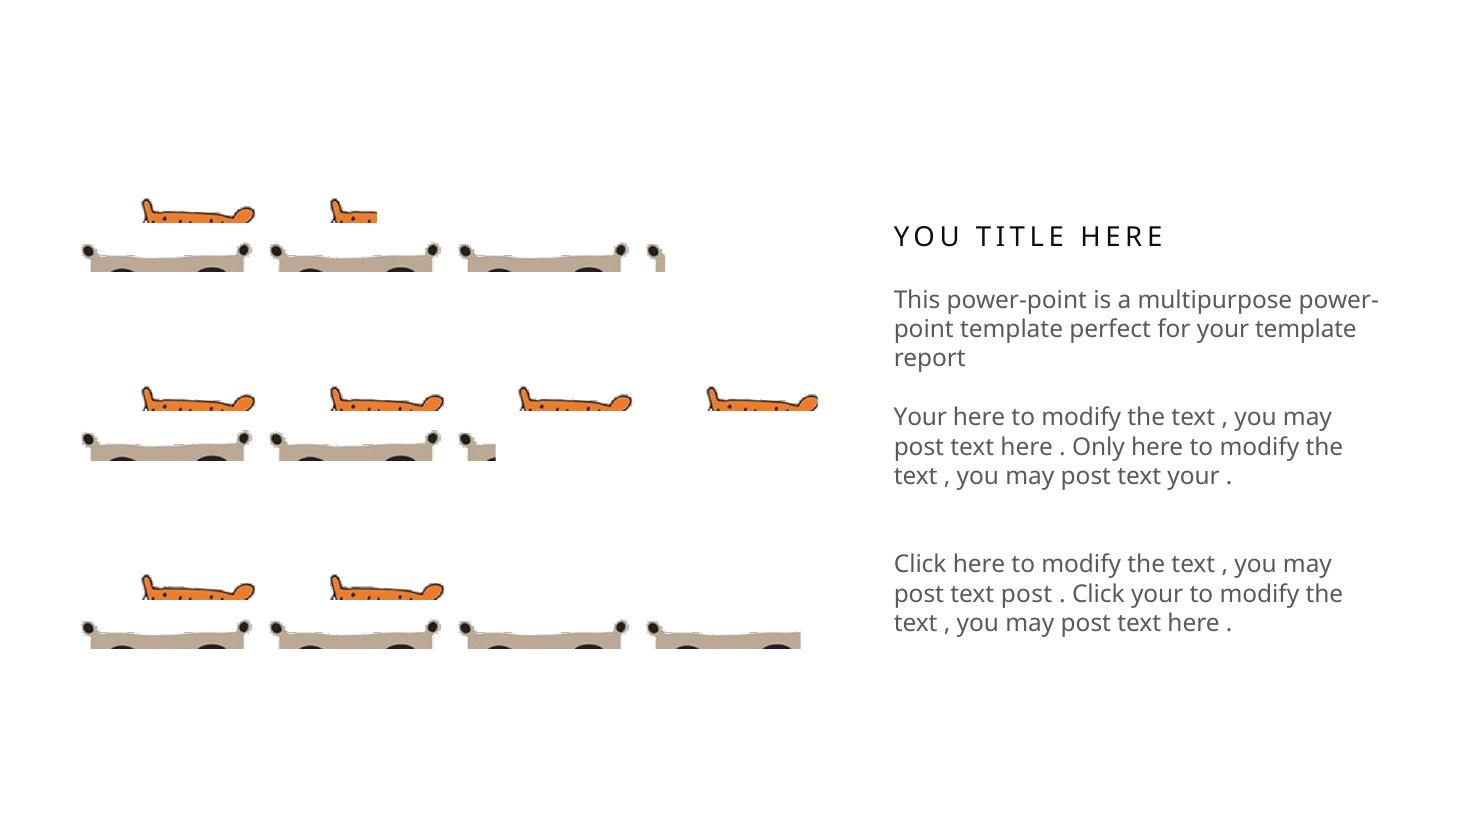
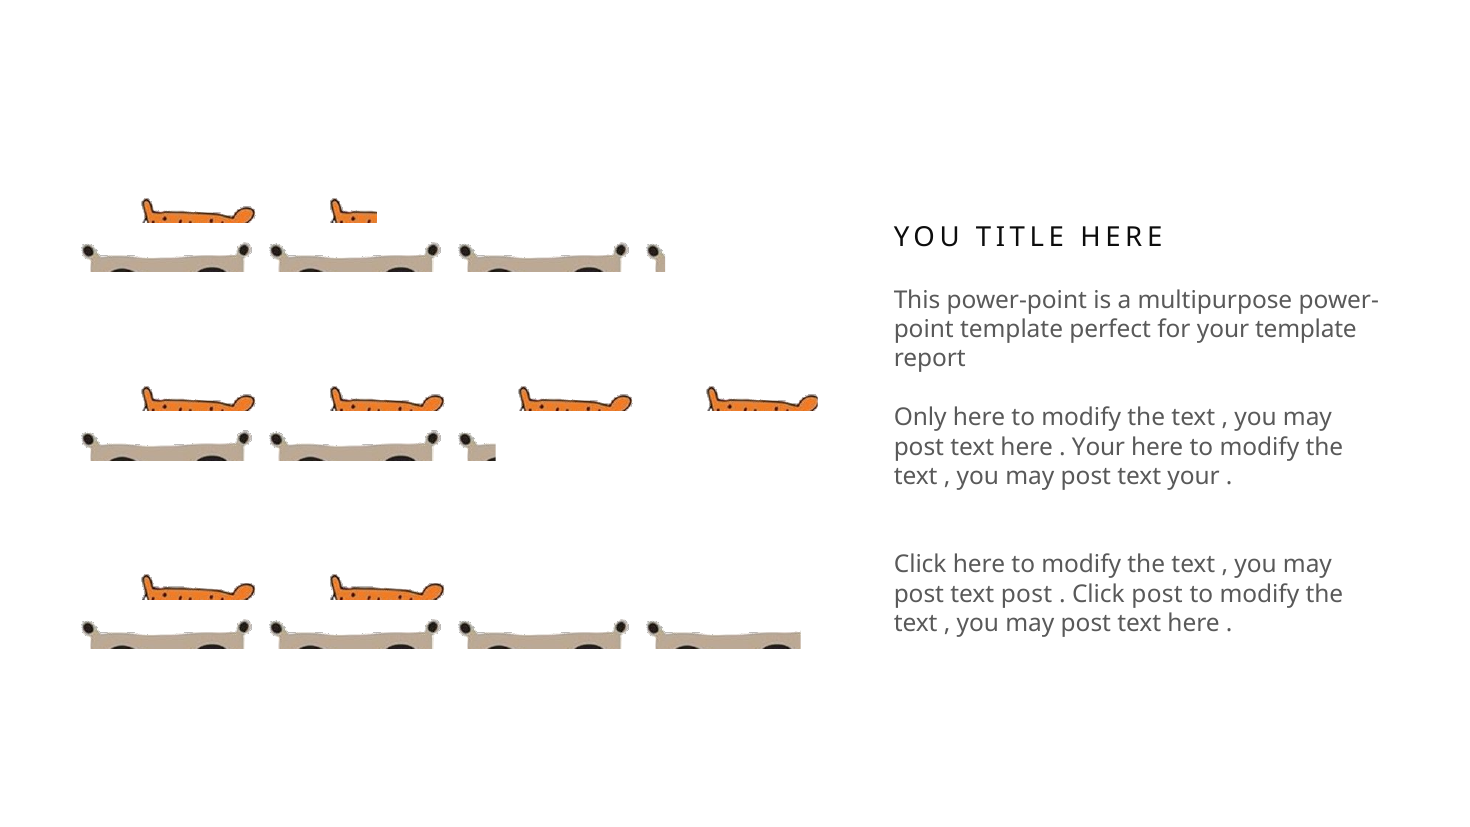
Your at (920, 418): Your -> Only
Only at (1098, 447): Only -> Your
Click your: your -> post
